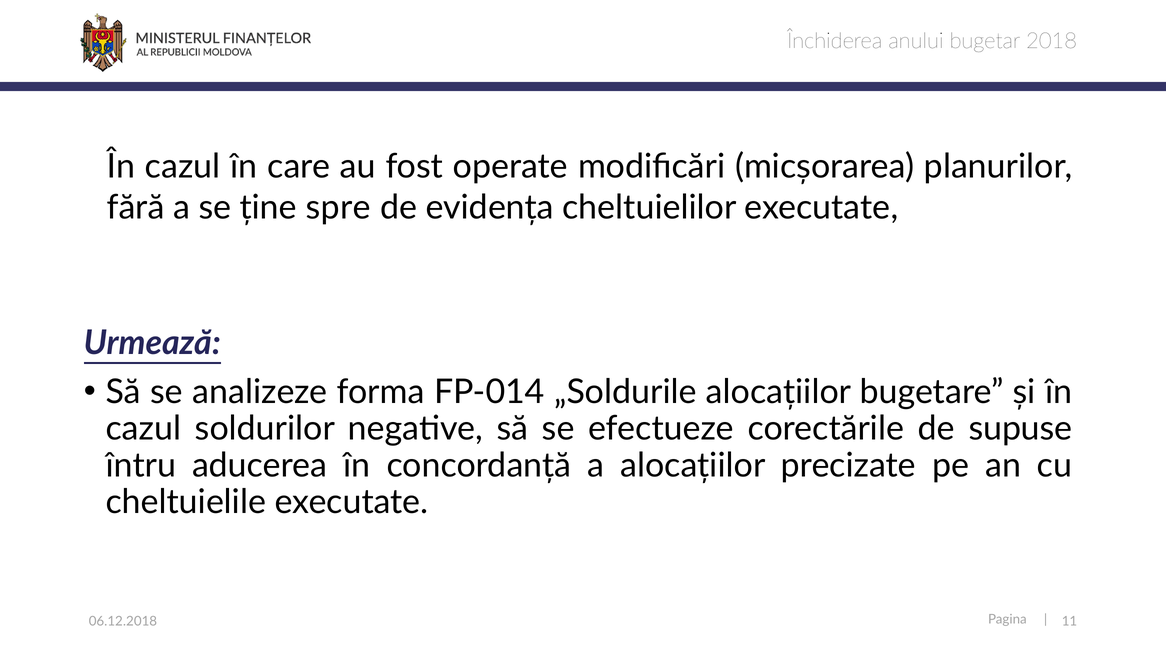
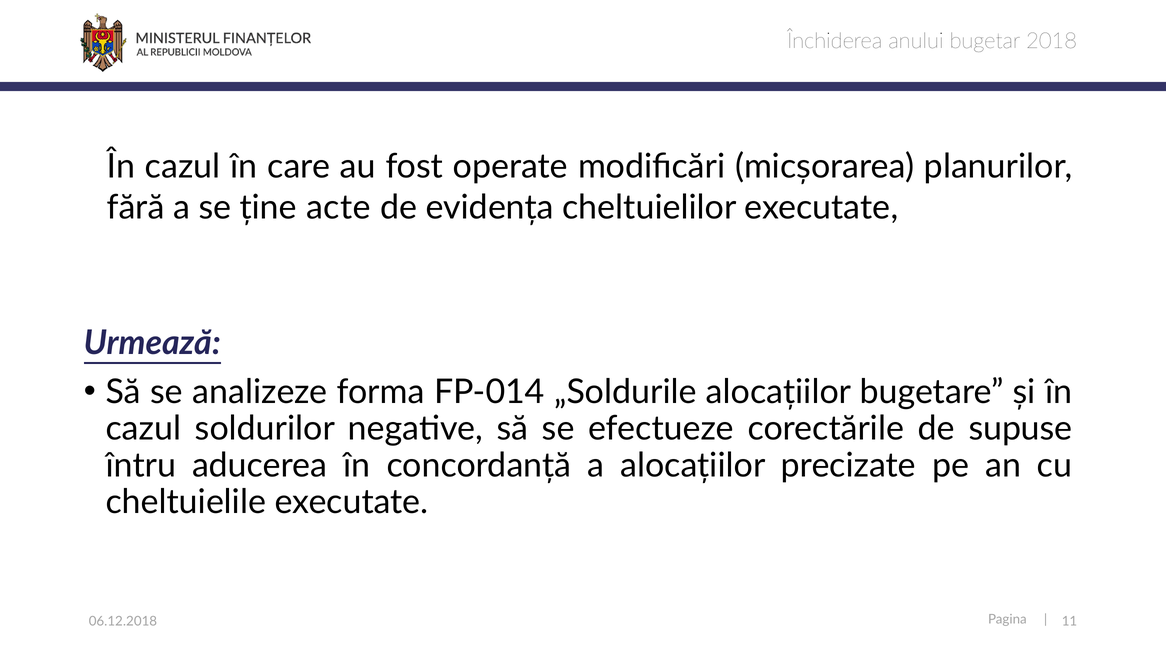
spre: spre -> acte
